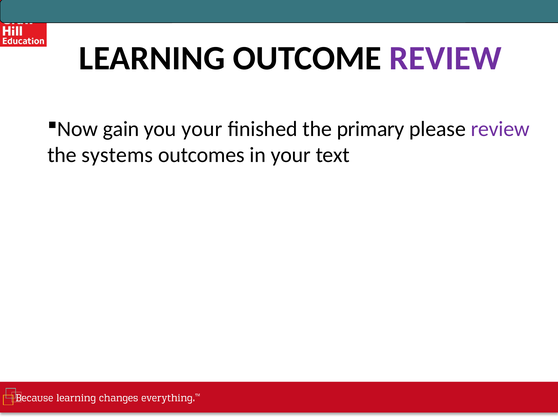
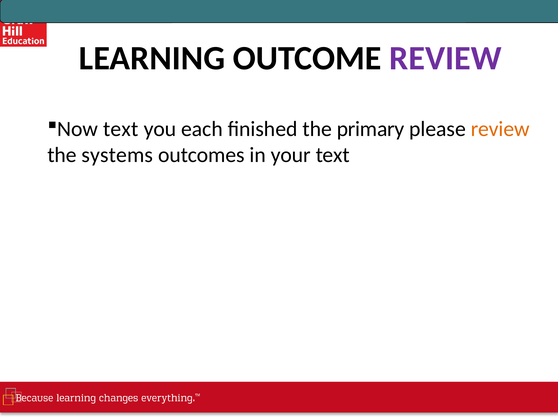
Now gain: gain -> text
you your: your -> each
review at (500, 129) colour: purple -> orange
